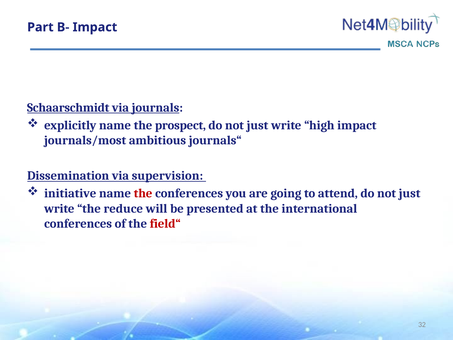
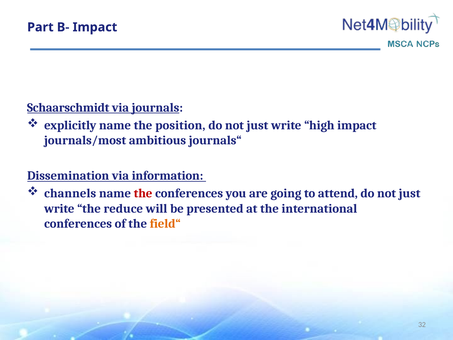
prospect: prospect -> position
supervision: supervision -> information
initiative: initiative -> channels
field“ colour: red -> orange
